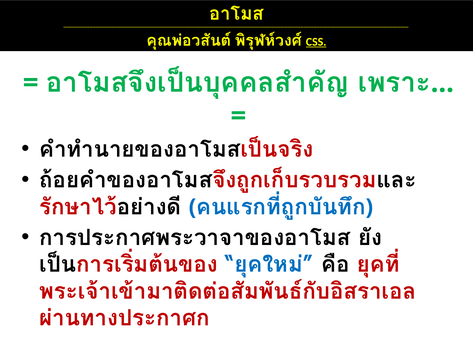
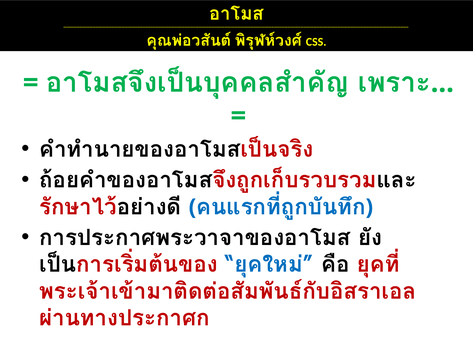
CSS underline: present -> none
